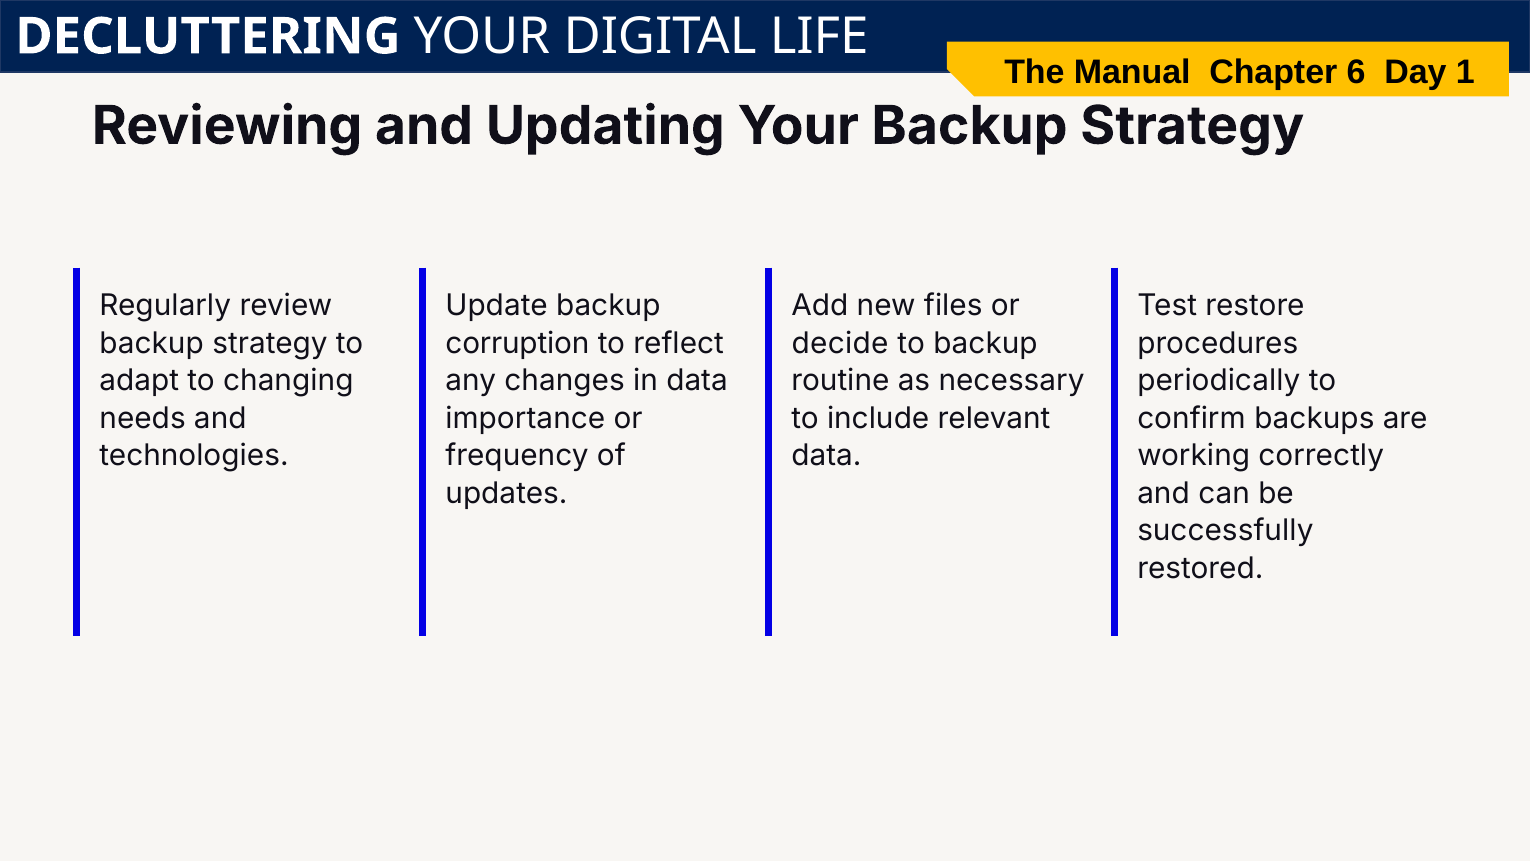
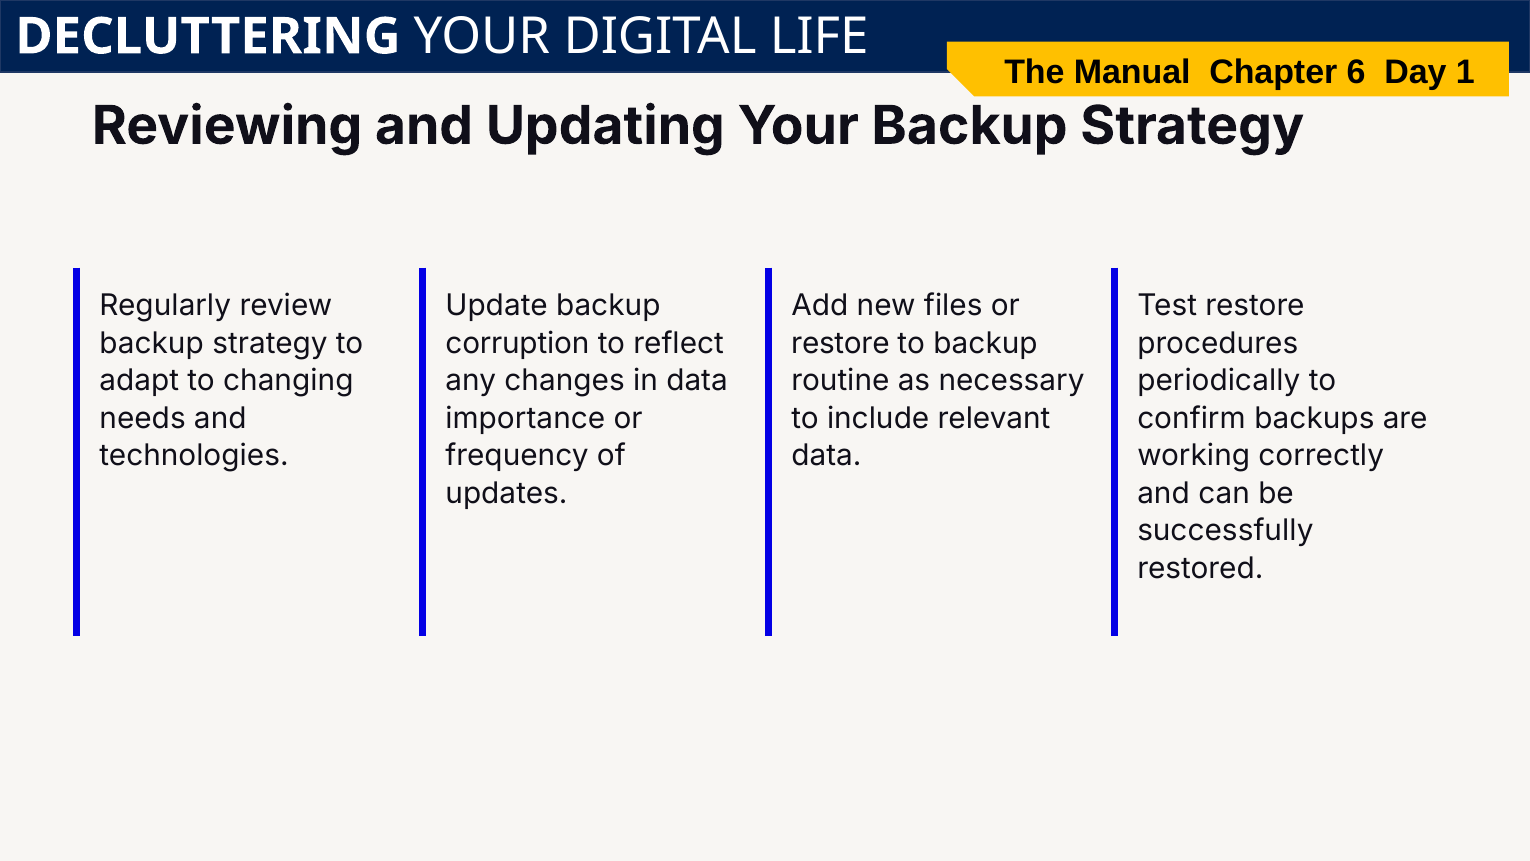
decide at (840, 343): decide -> restore
